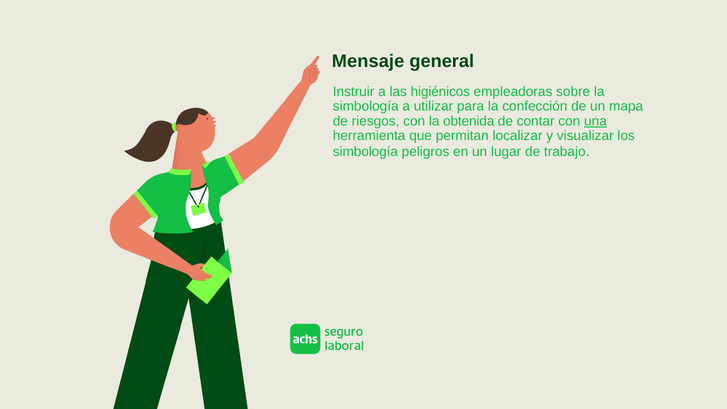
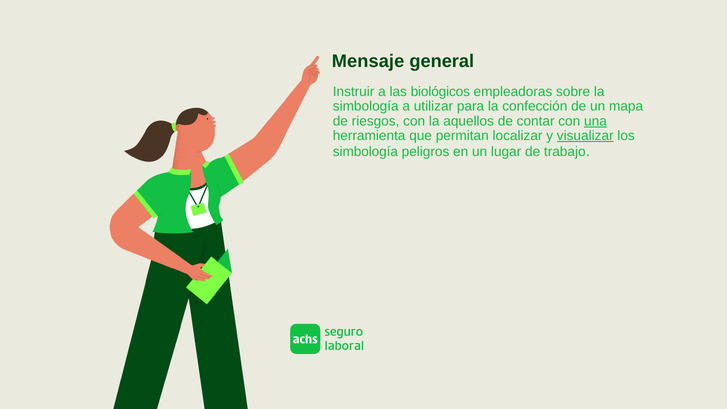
higiénicos: higiénicos -> biológicos
obtenida: obtenida -> aquellos
visualizar underline: none -> present
